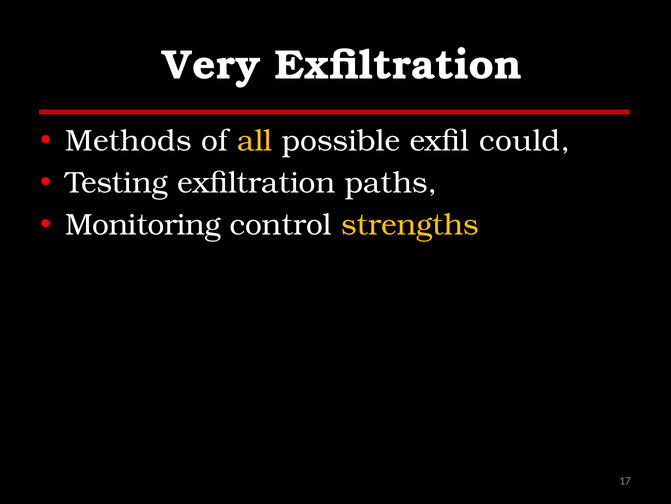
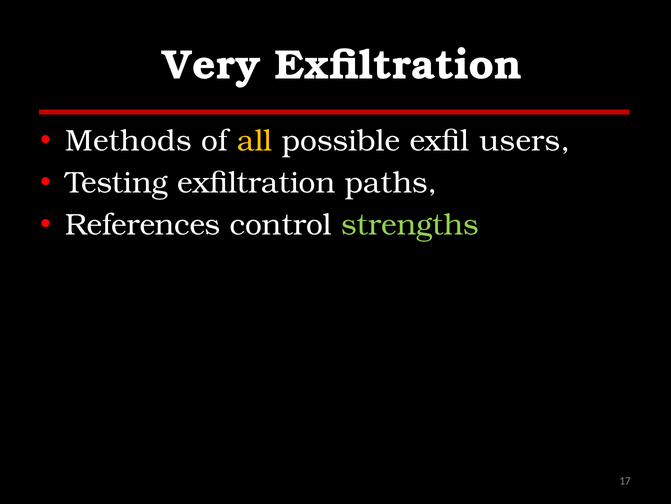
could: could -> users
Monitoring: Monitoring -> References
strengths colour: yellow -> light green
